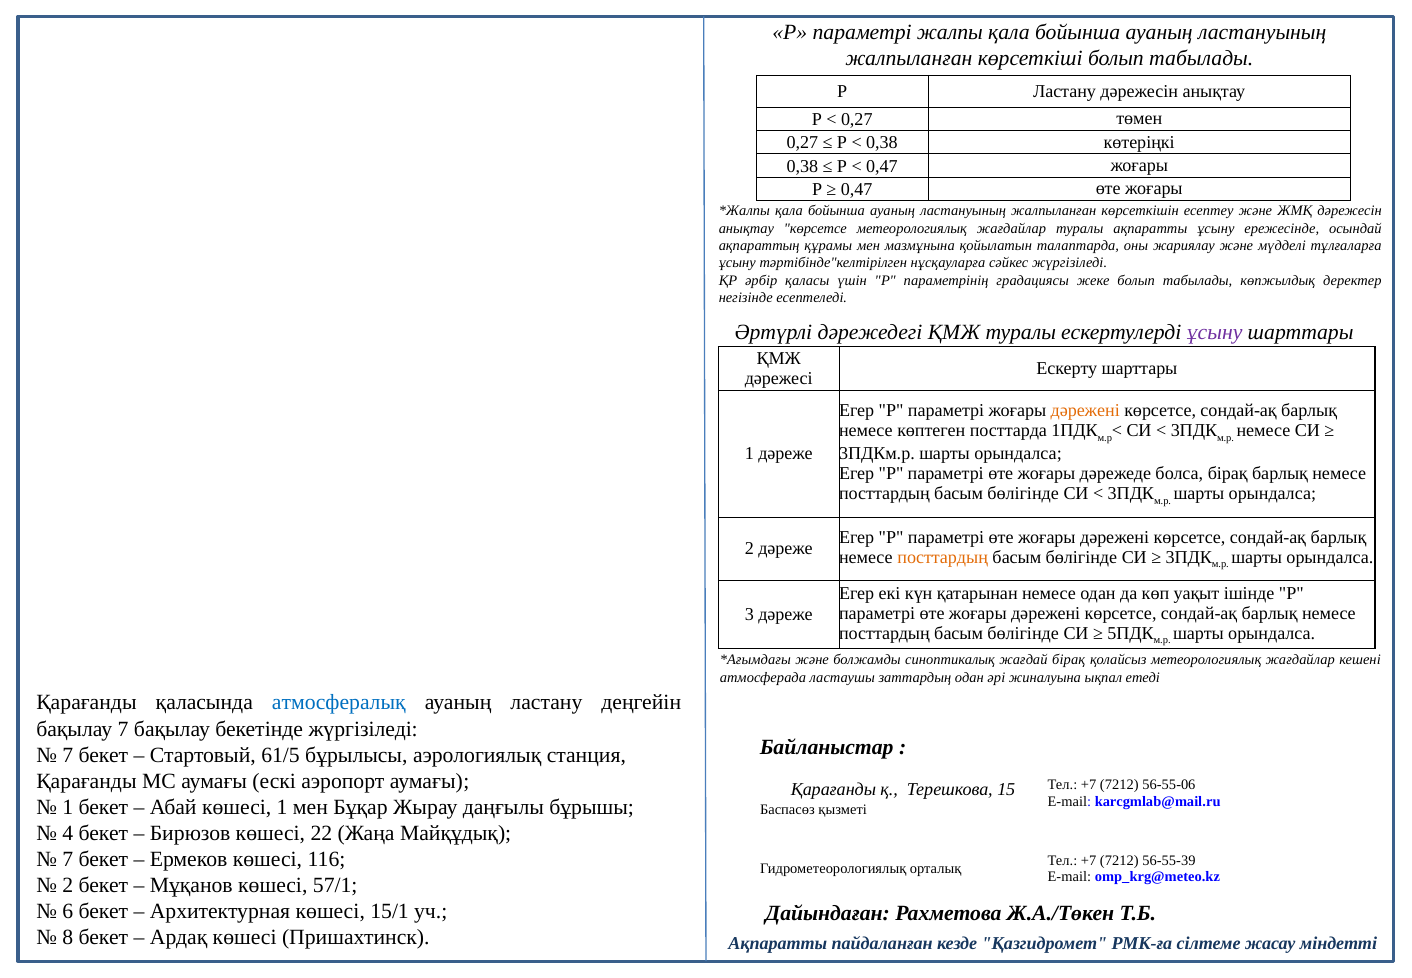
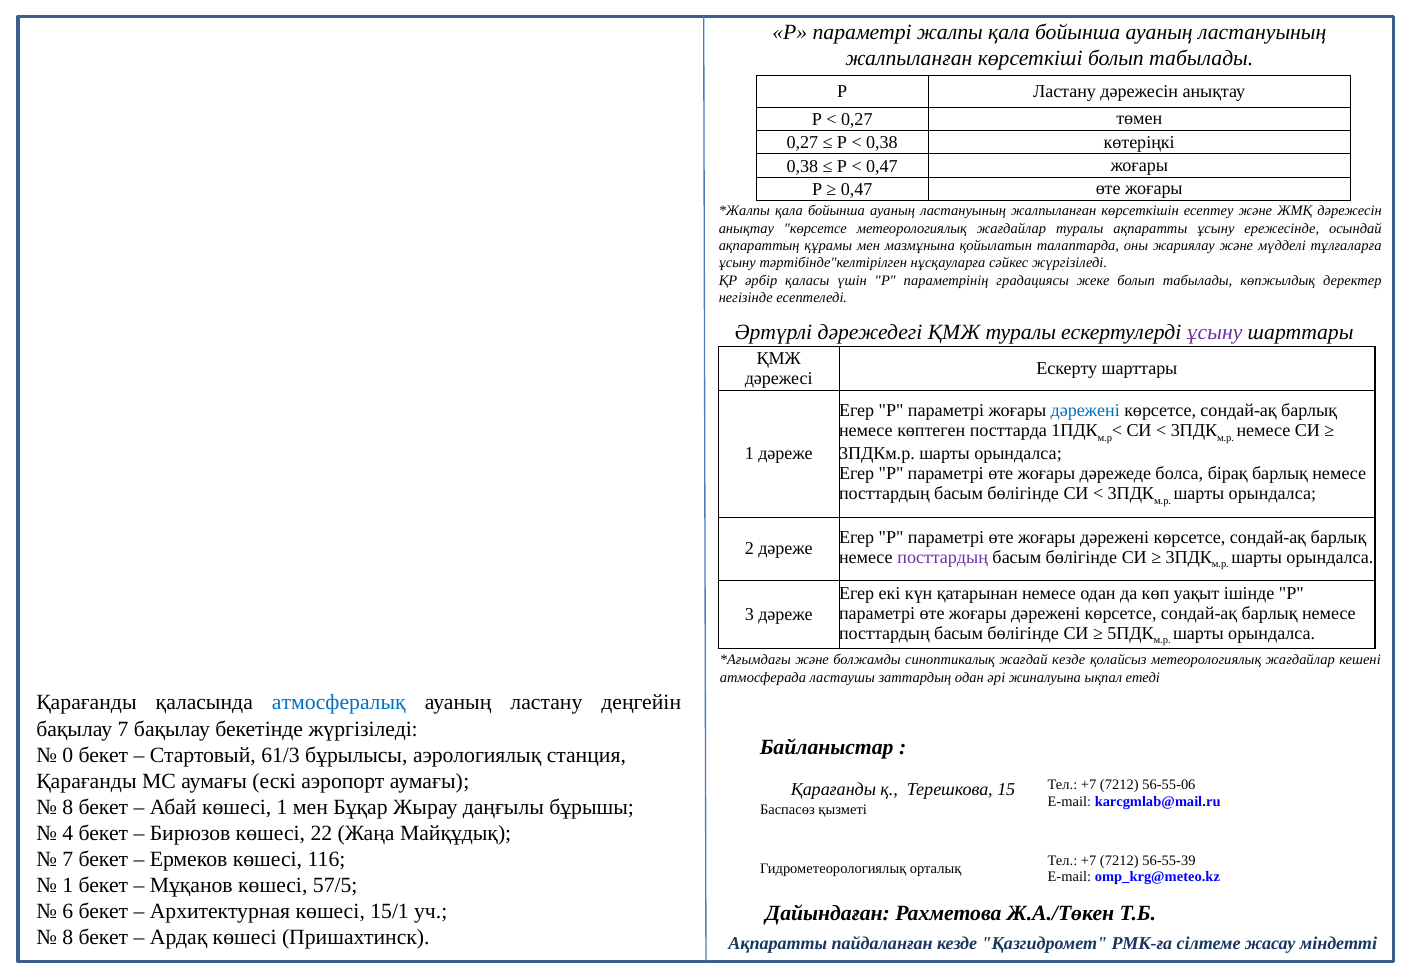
дәрежені at (1085, 411) colour: orange -> blue
посттардың at (943, 557) colour: orange -> purple
жағдай бірақ: бірақ -> кезде
7 at (68, 755): 7 -> 0
61/5: 61/5 -> 61/3
1 at (68, 807): 1 -> 8
2 at (68, 885): 2 -> 1
57/1: 57/1 -> 57/5
